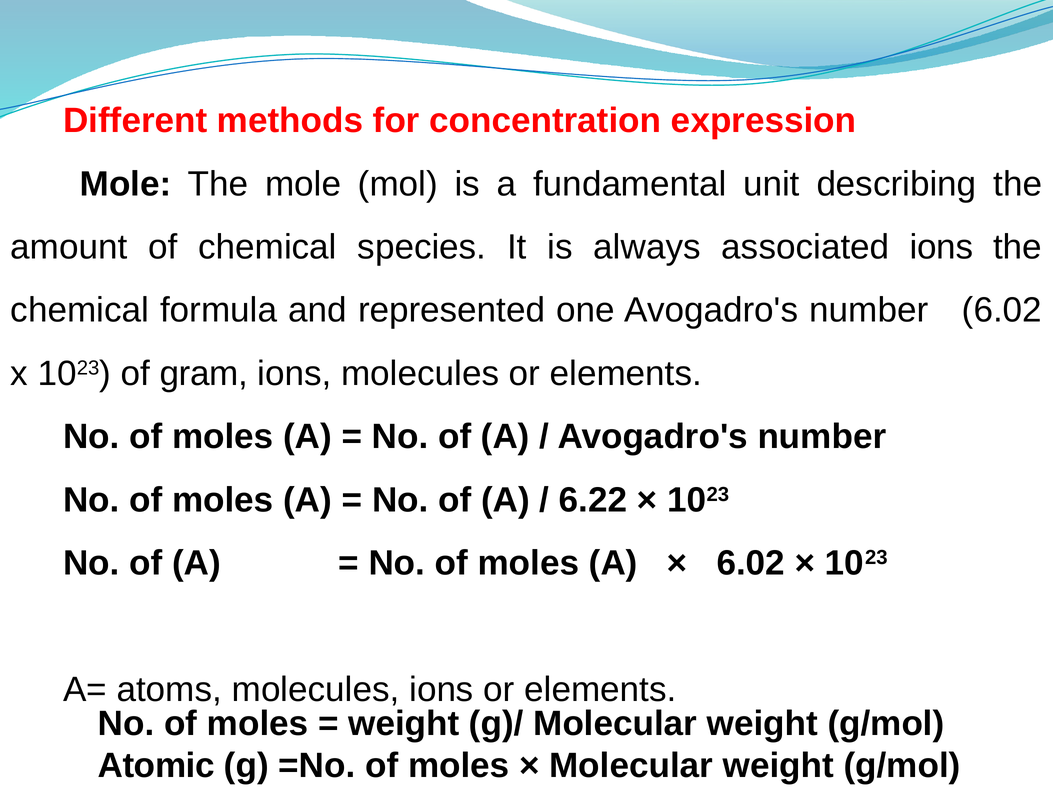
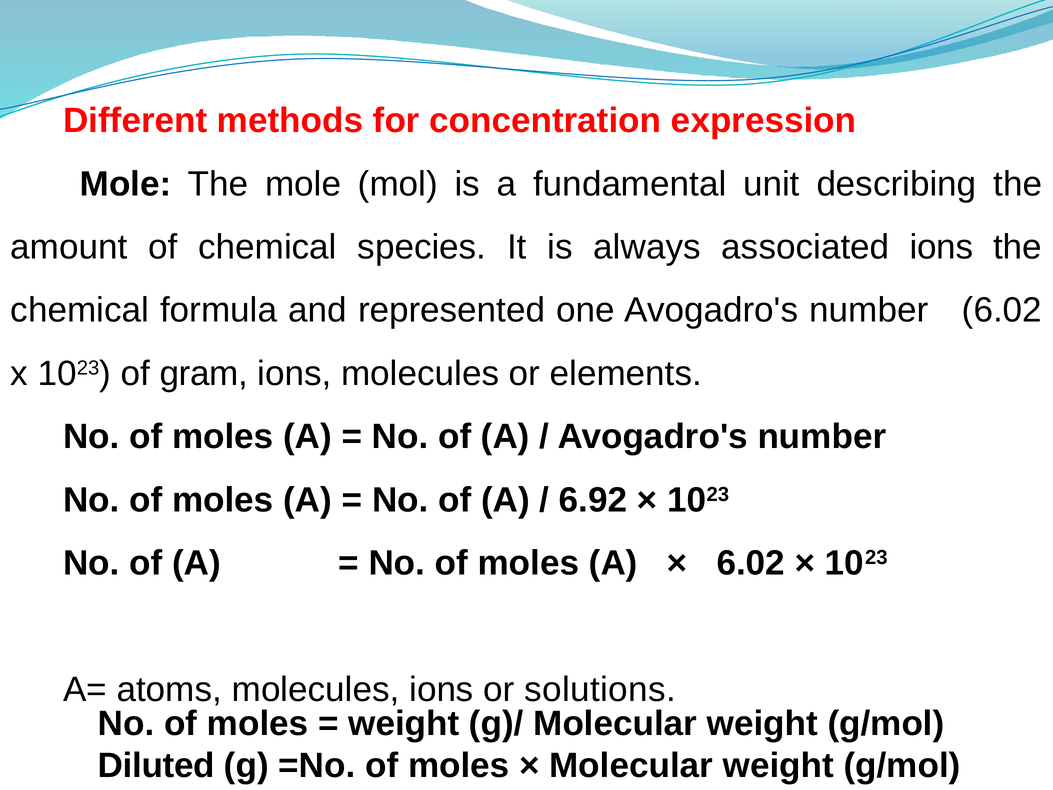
6.22: 6.22 -> 6.92
ions or elements: elements -> solutions
Atomic: Atomic -> Diluted
